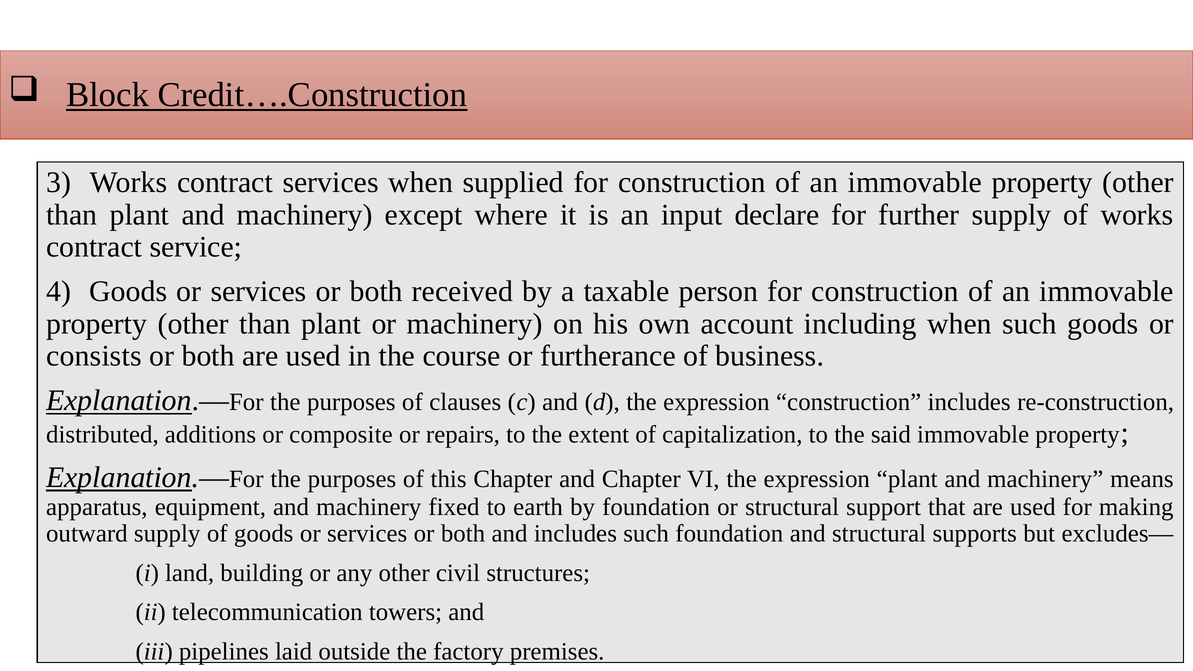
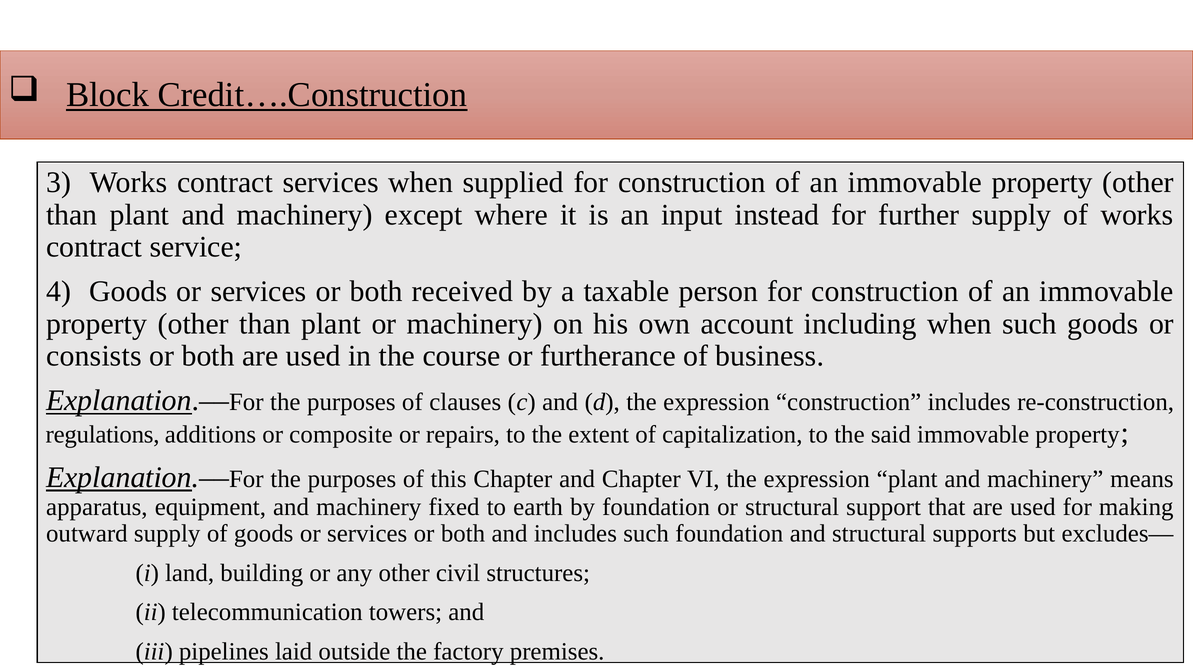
declare: declare -> instead
distributed: distributed -> regulations
